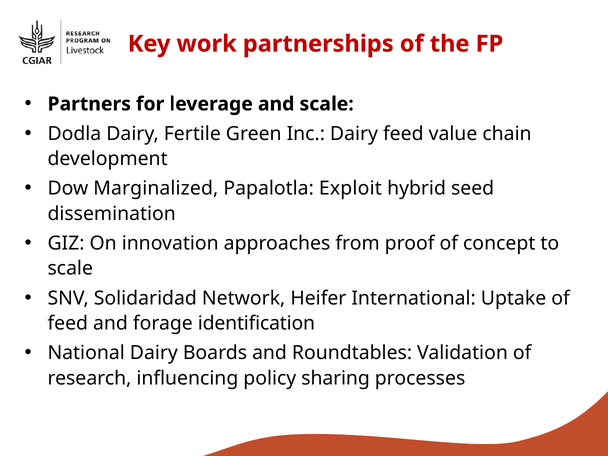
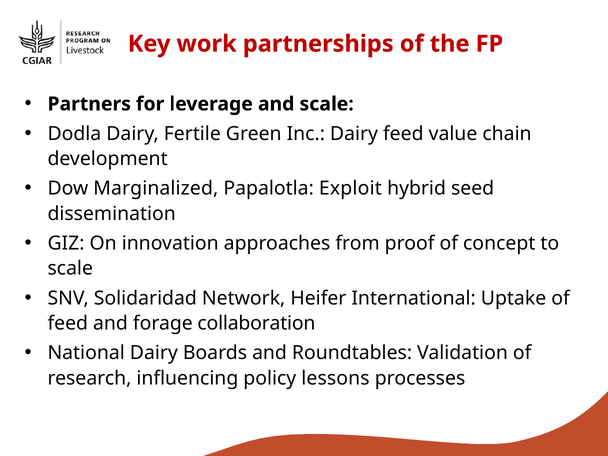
identification: identification -> collaboration
sharing: sharing -> lessons
